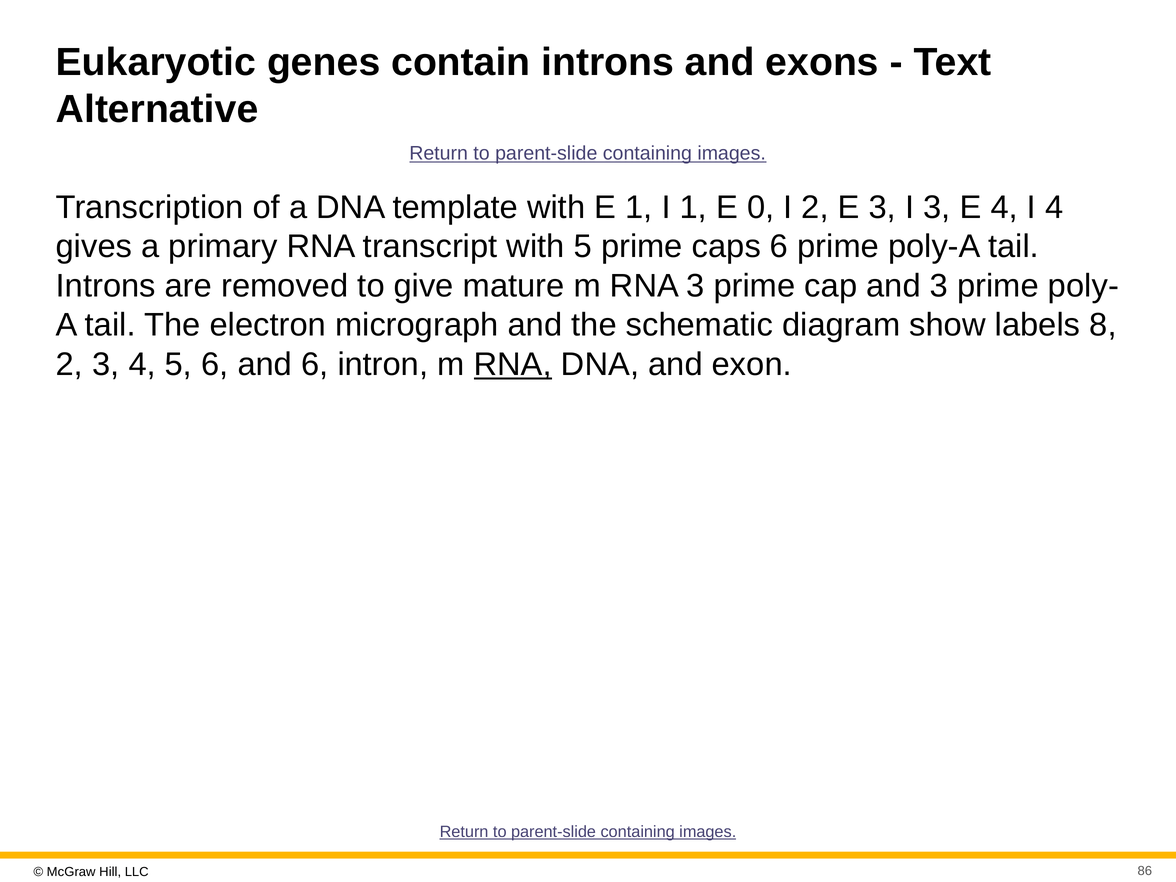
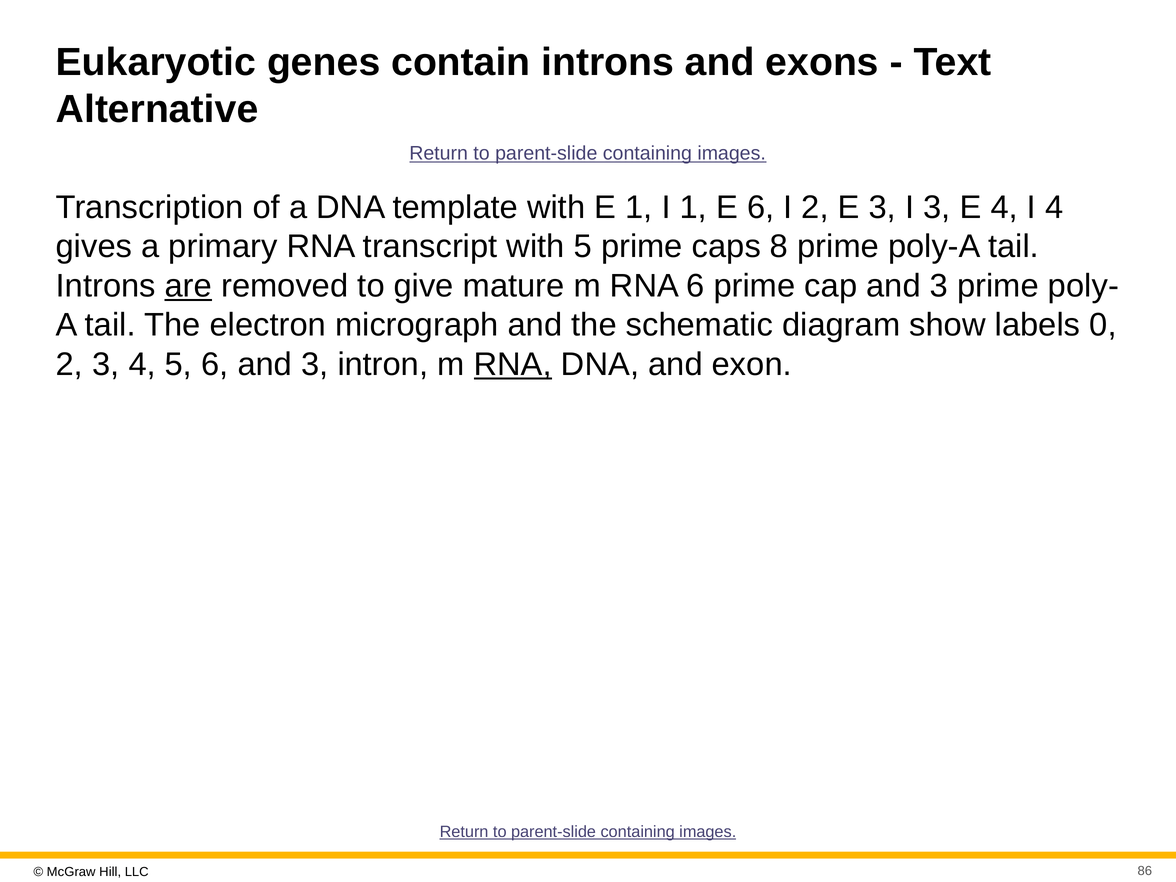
E 0: 0 -> 6
caps 6: 6 -> 8
are underline: none -> present
RNA 3: 3 -> 6
8: 8 -> 0
6 and 6: 6 -> 3
